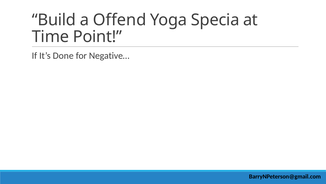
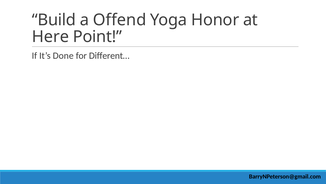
Specia: Specia -> Honor
Time: Time -> Here
Negative…: Negative… -> Different…
